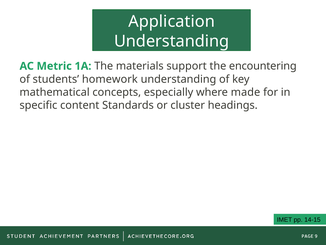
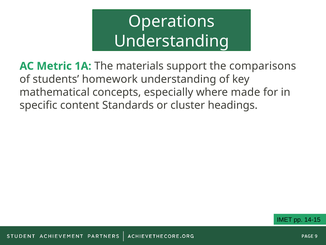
Application: Application -> Operations
encountering: encountering -> comparisons
